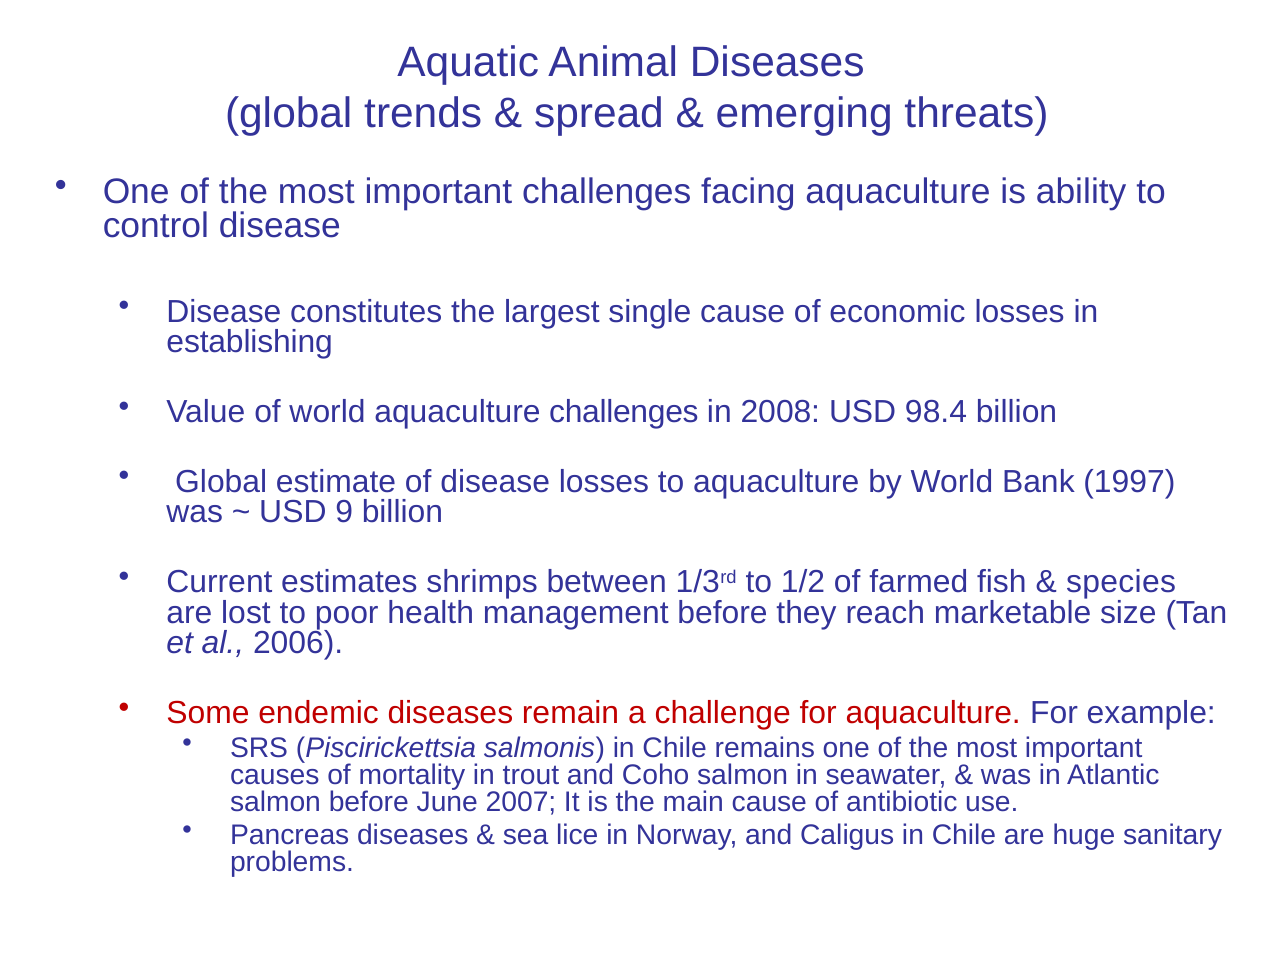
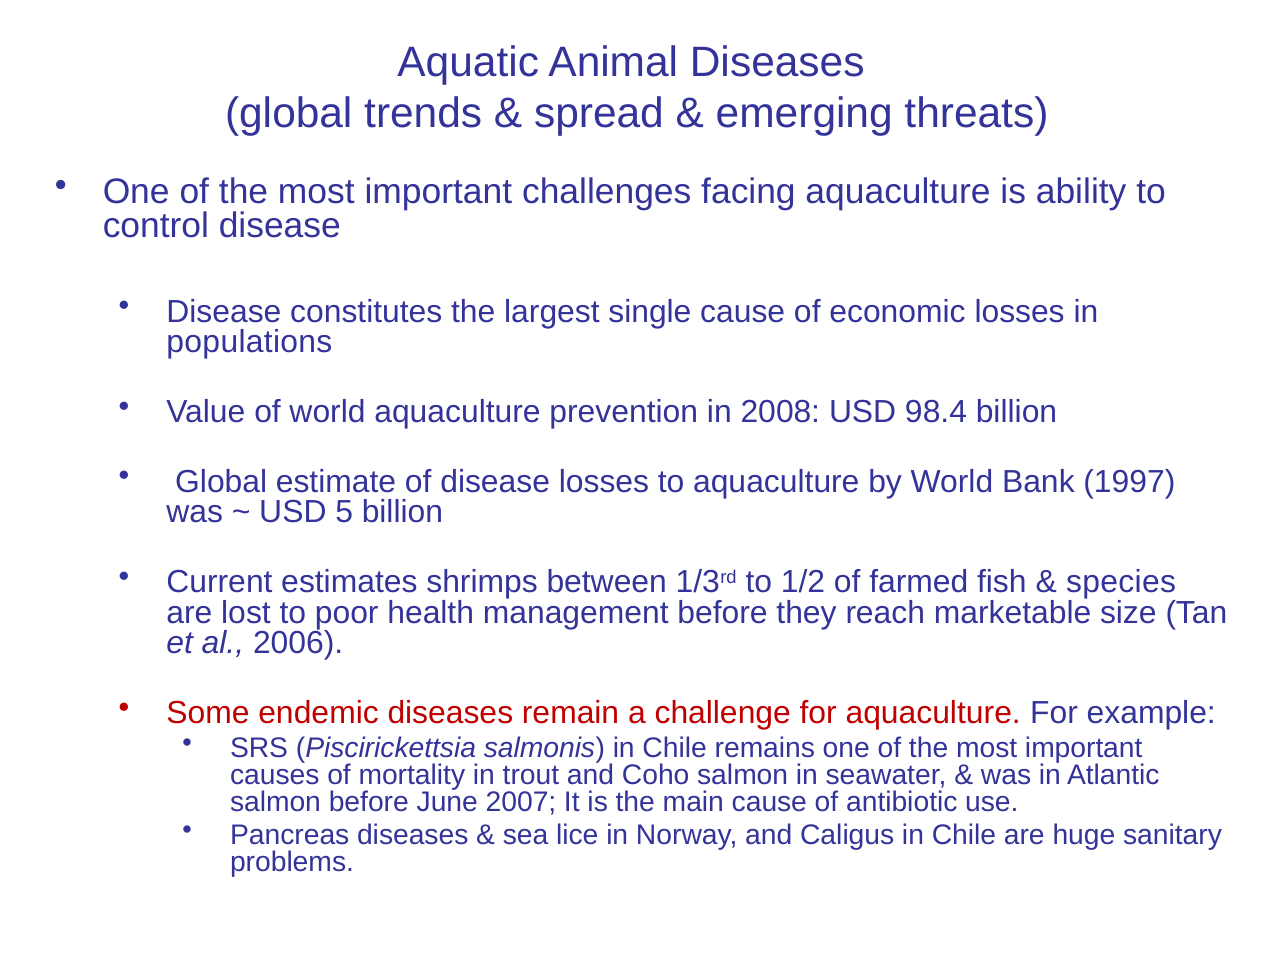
establishing: establishing -> populations
aquaculture challenges: challenges -> prevention
9: 9 -> 5
